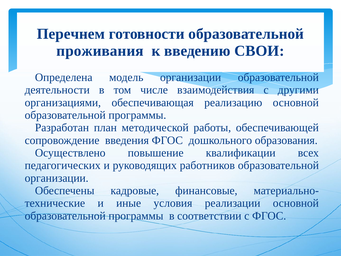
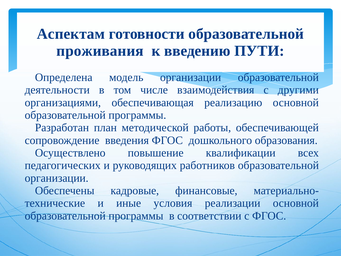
Перечнем: Перечнем -> Аспектам
СВОИ: СВОИ -> ПУТИ
